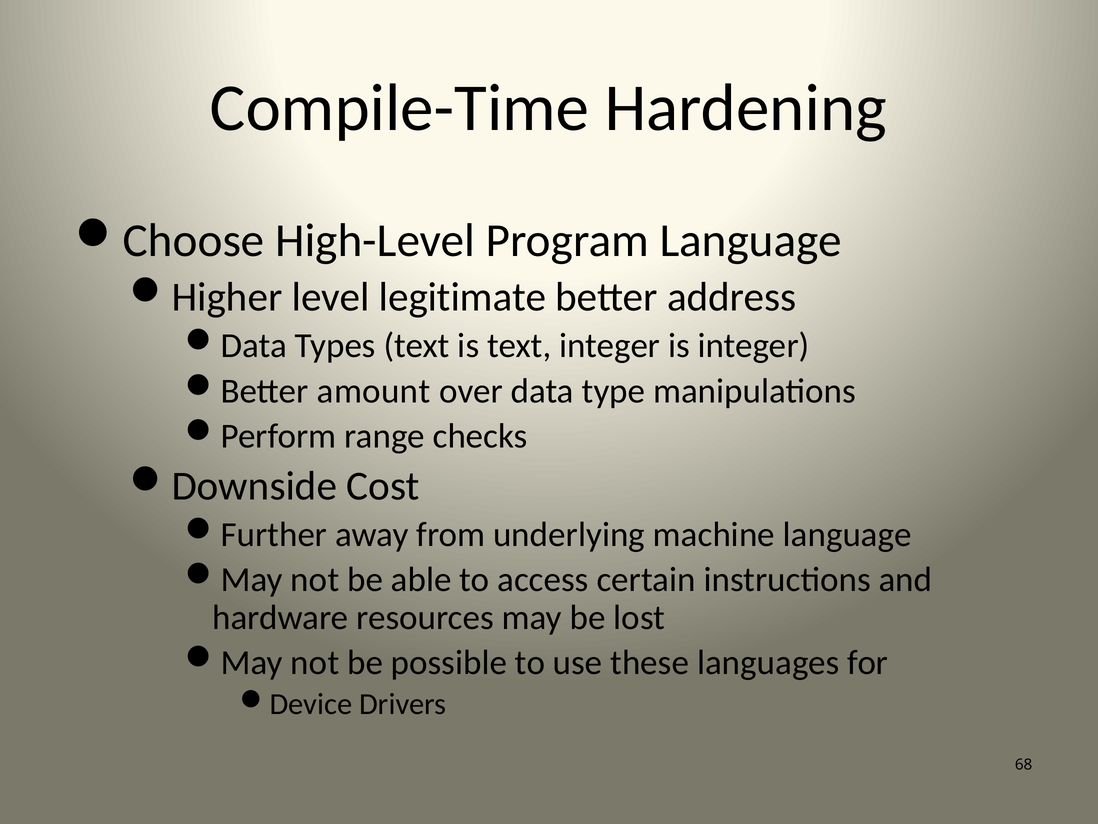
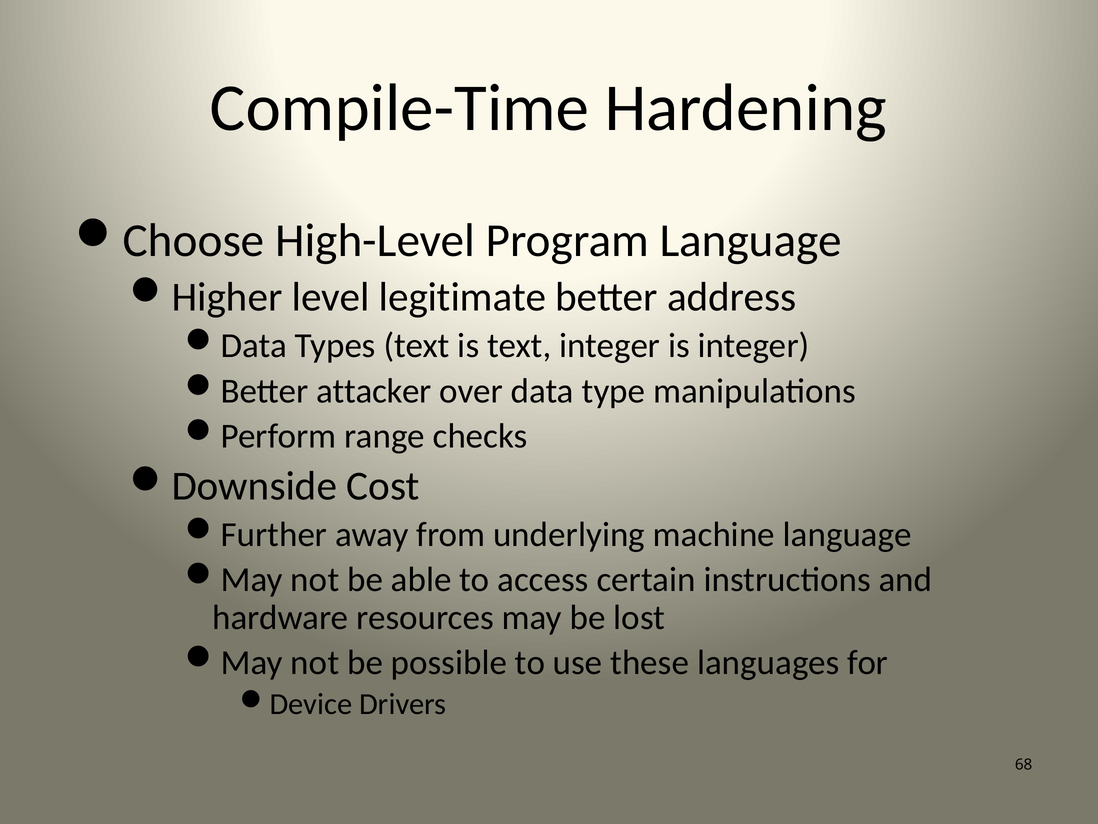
amount: amount -> attacker
